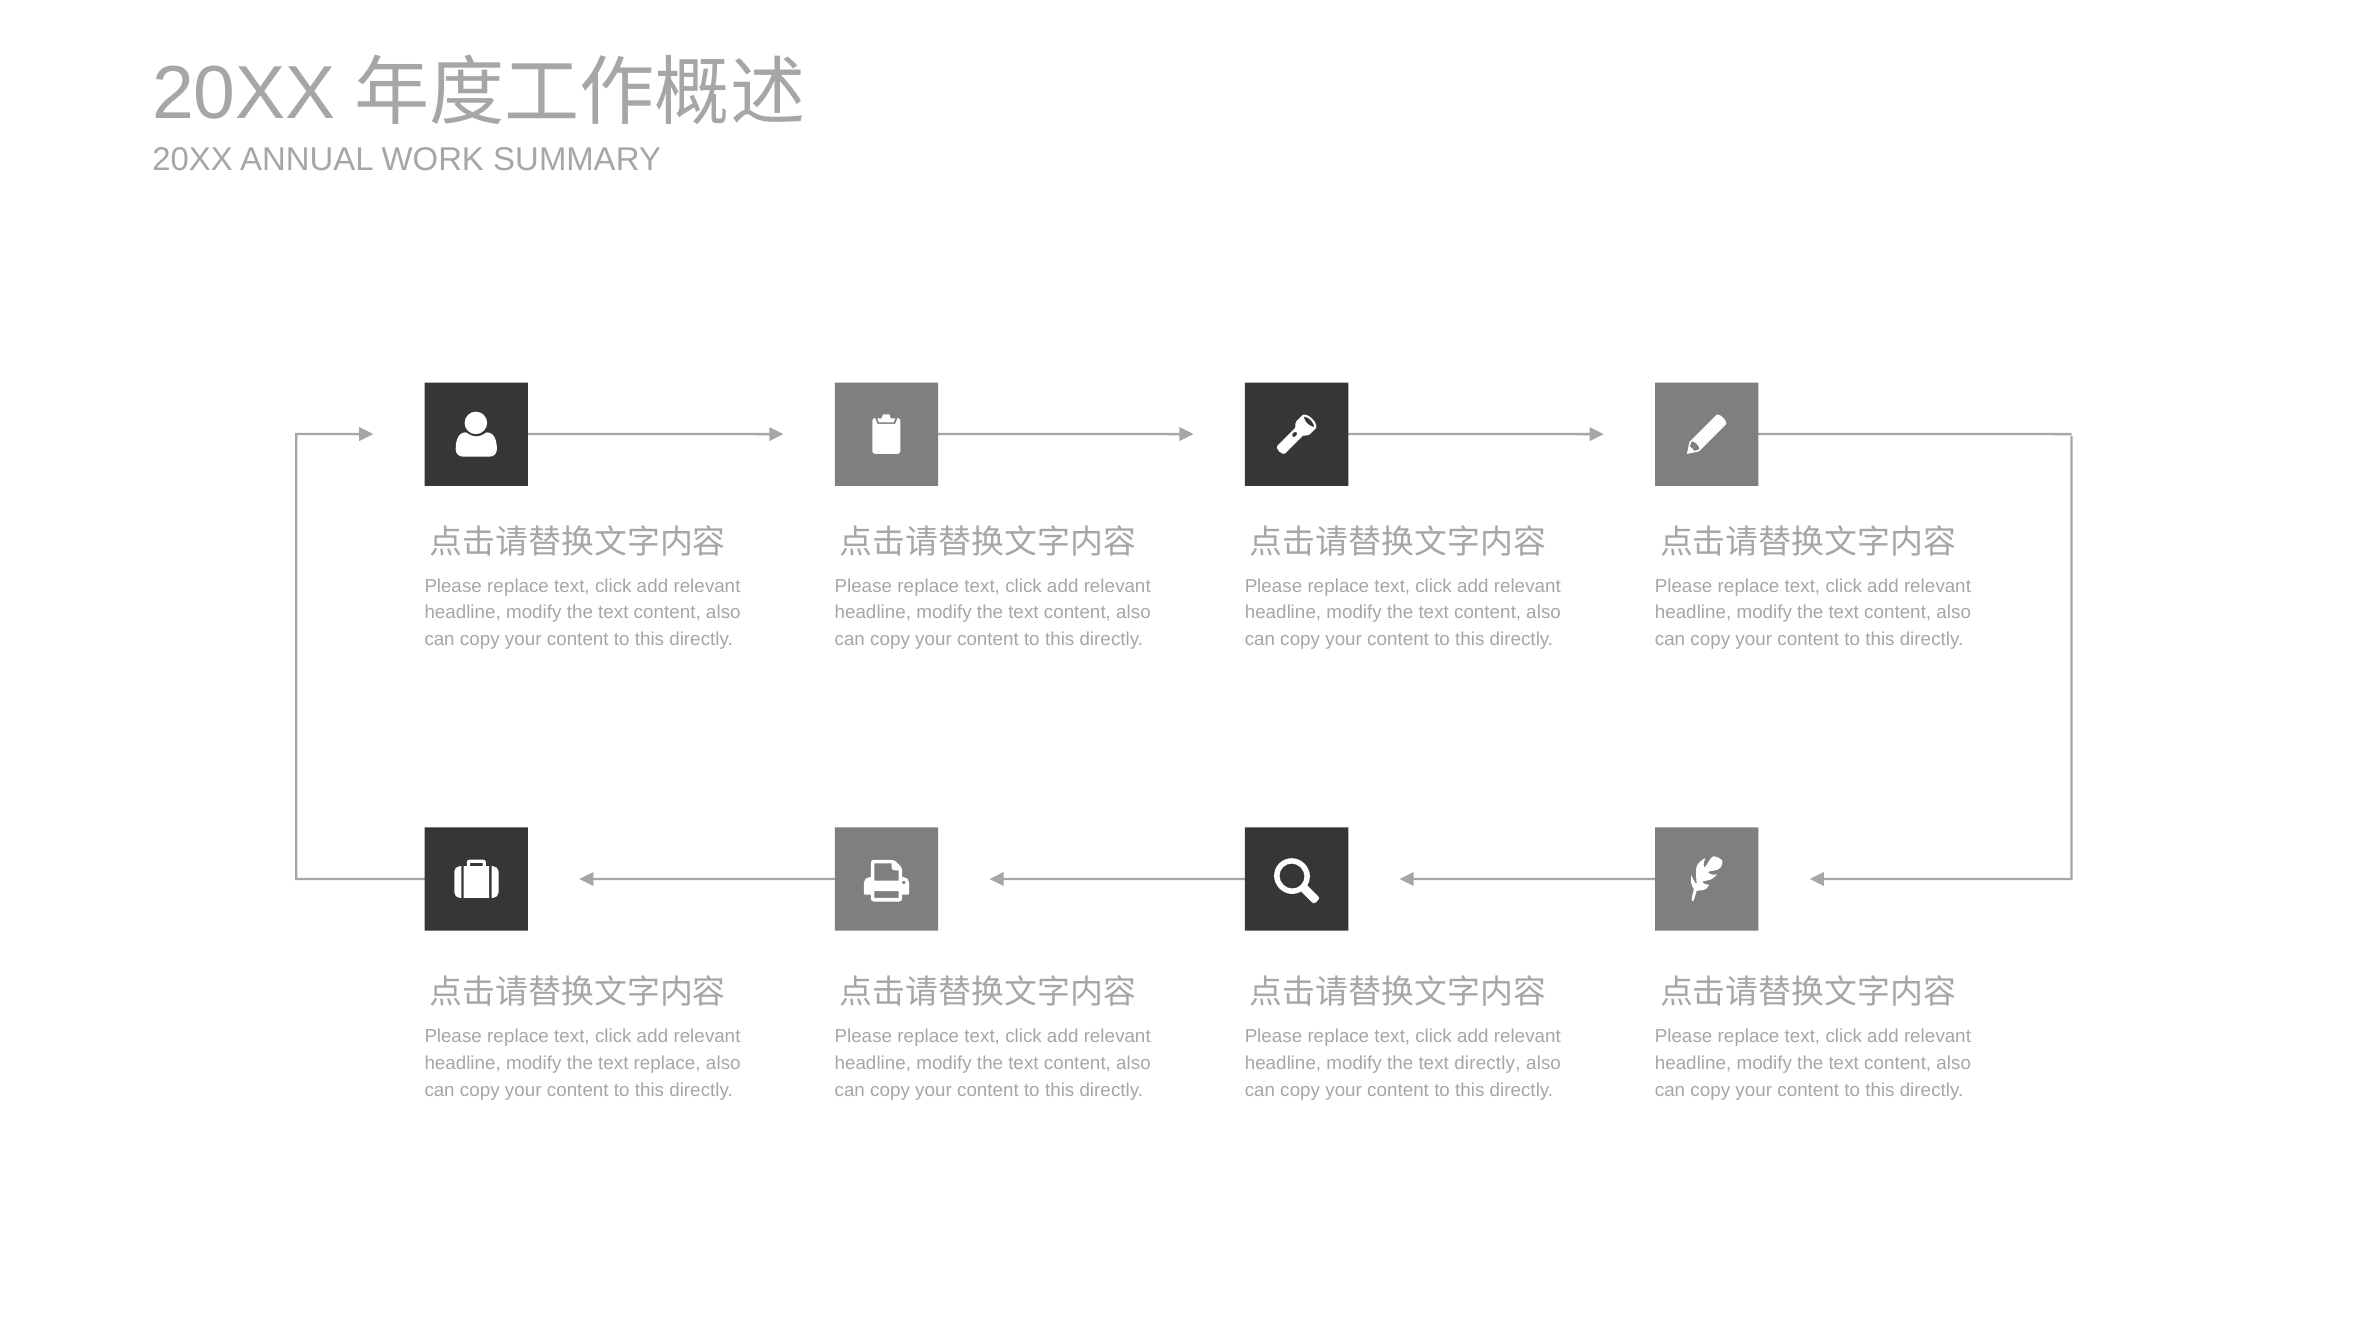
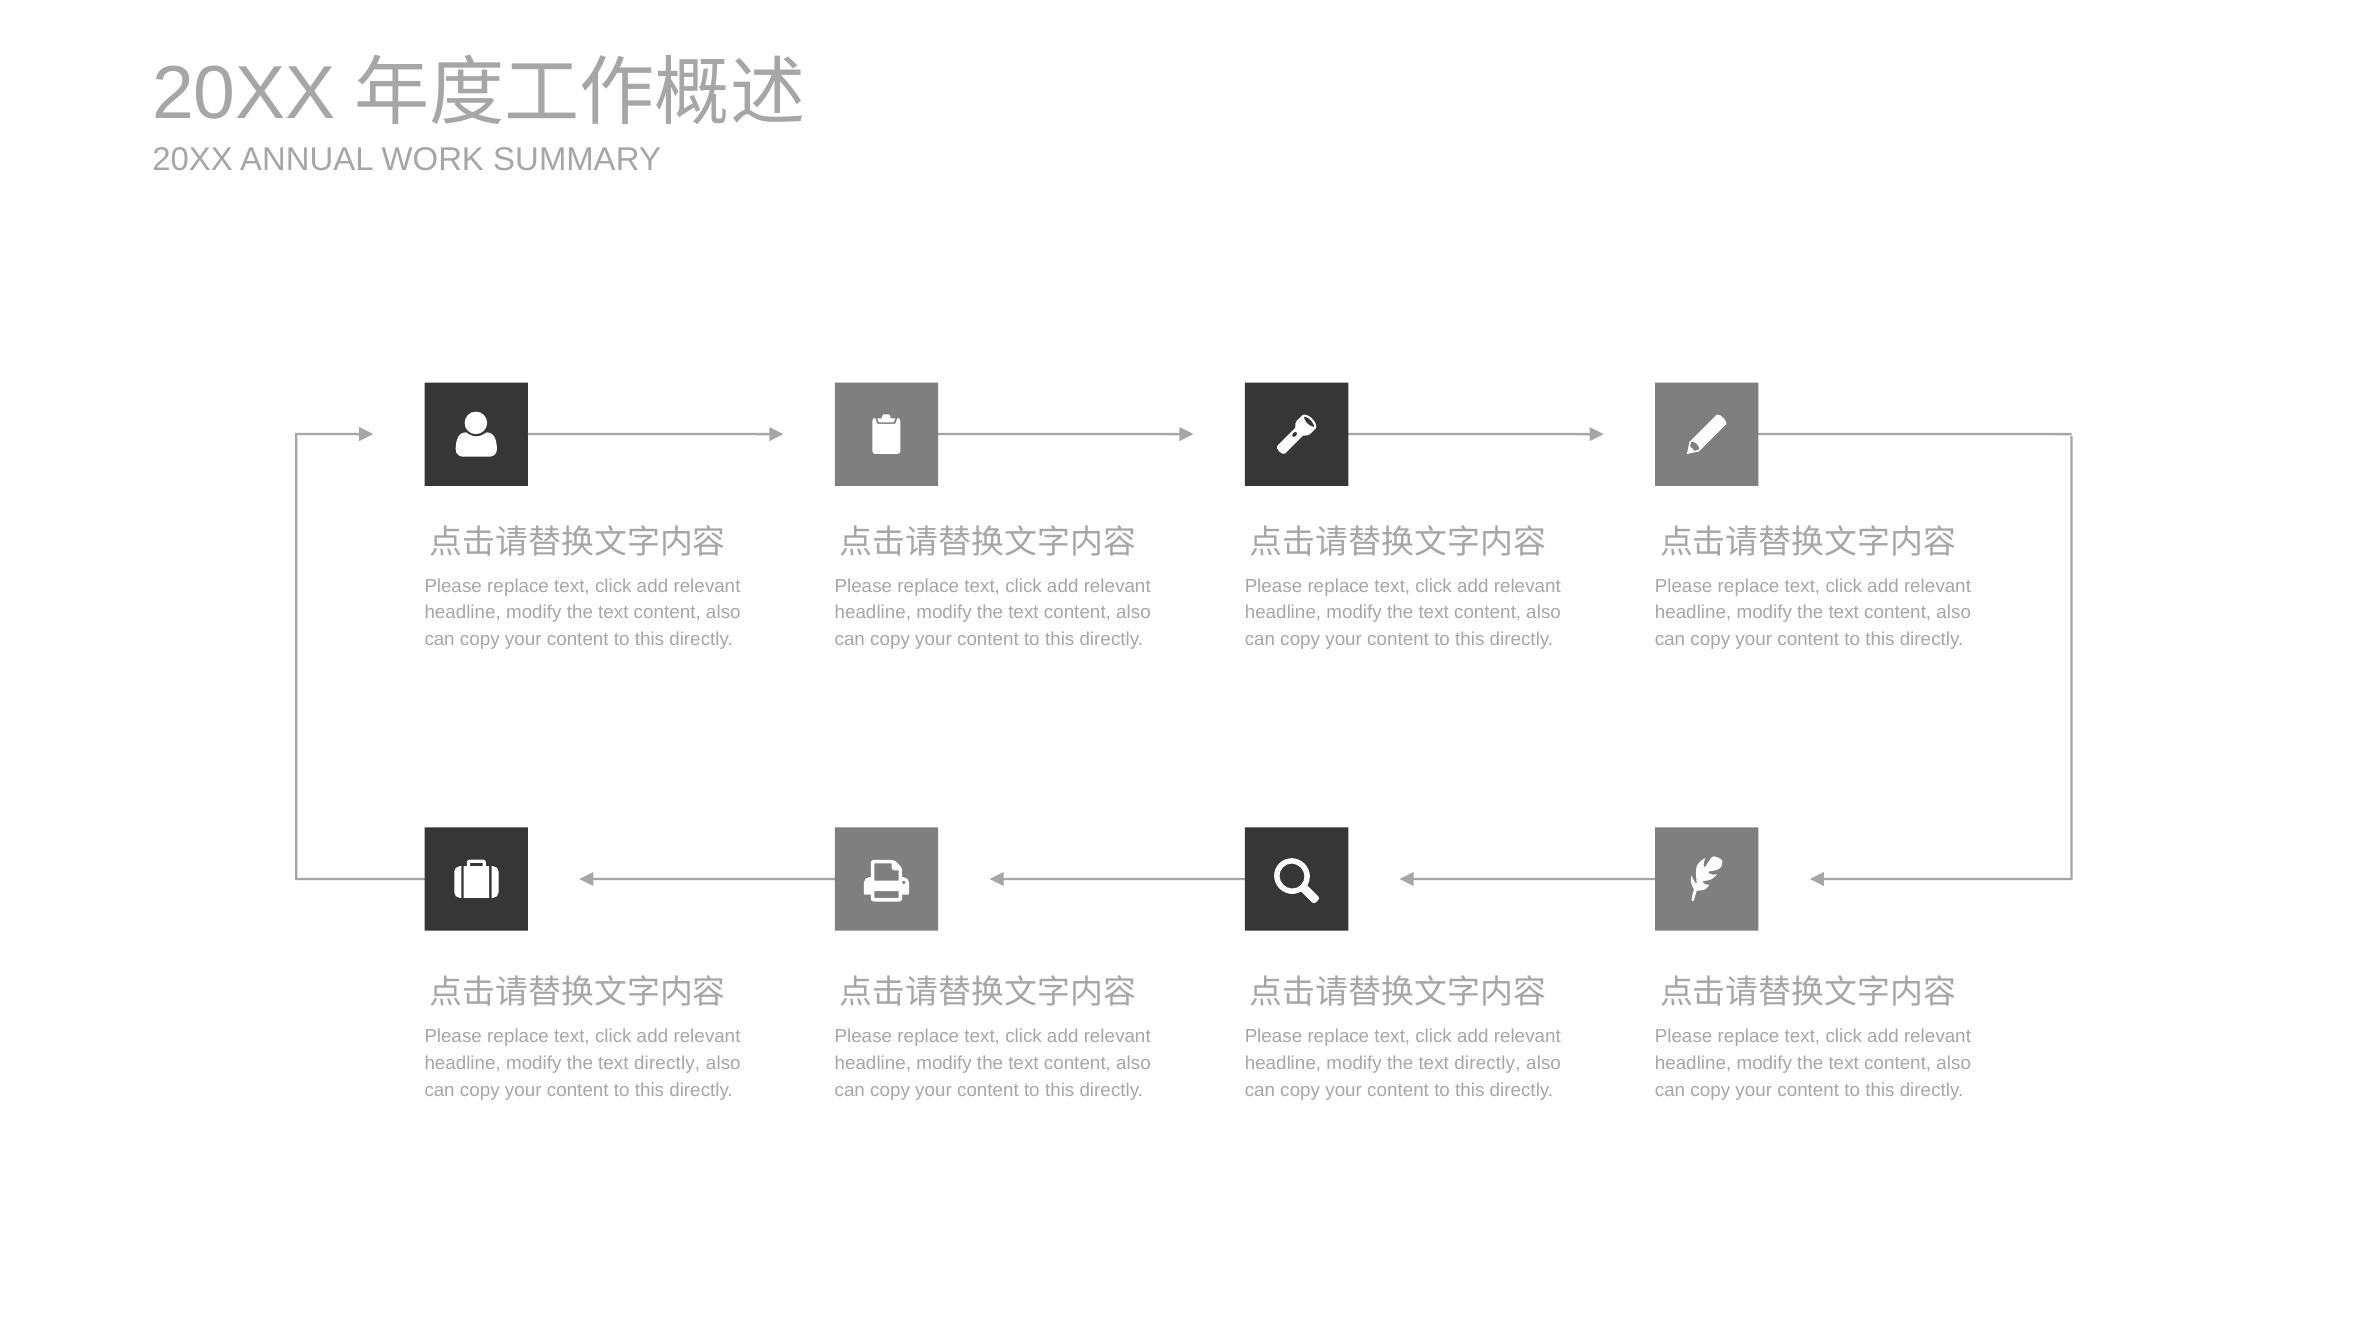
replace at (667, 1063): replace -> directly
